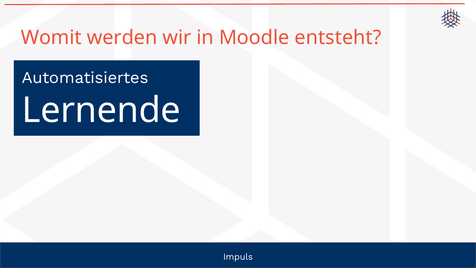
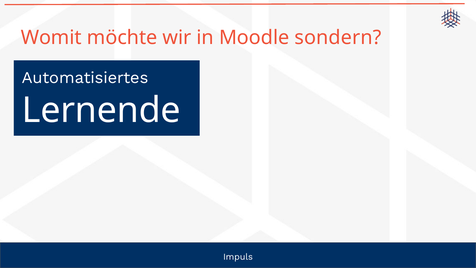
werden: werden -> möchte
entsteht: entsteht -> sondern
